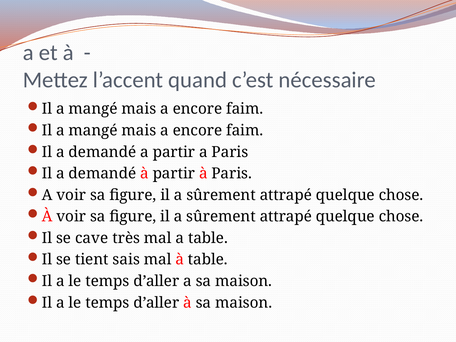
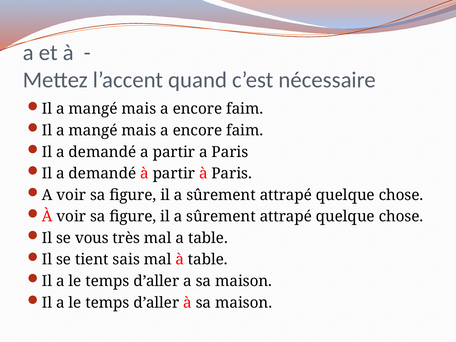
cave: cave -> vous
